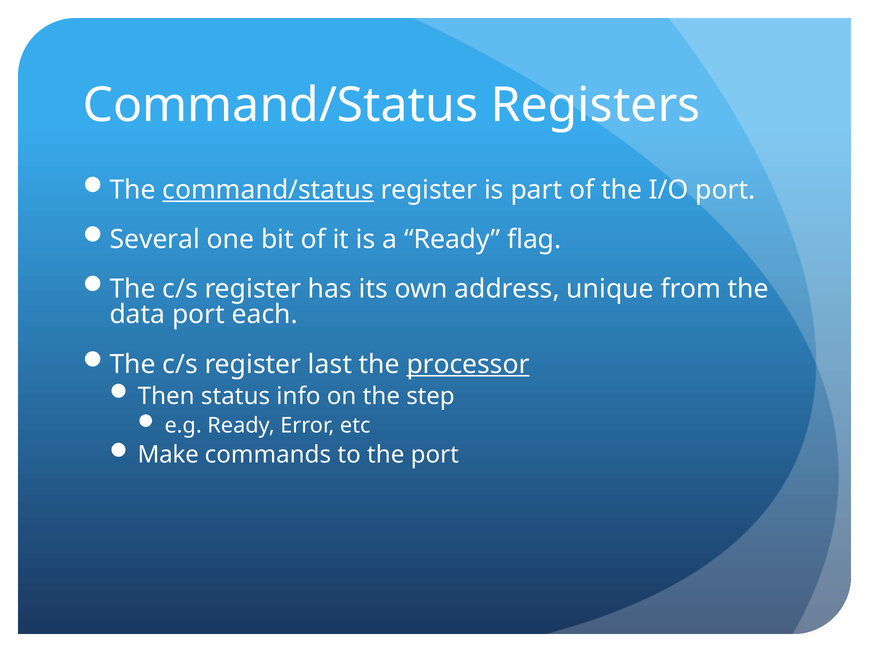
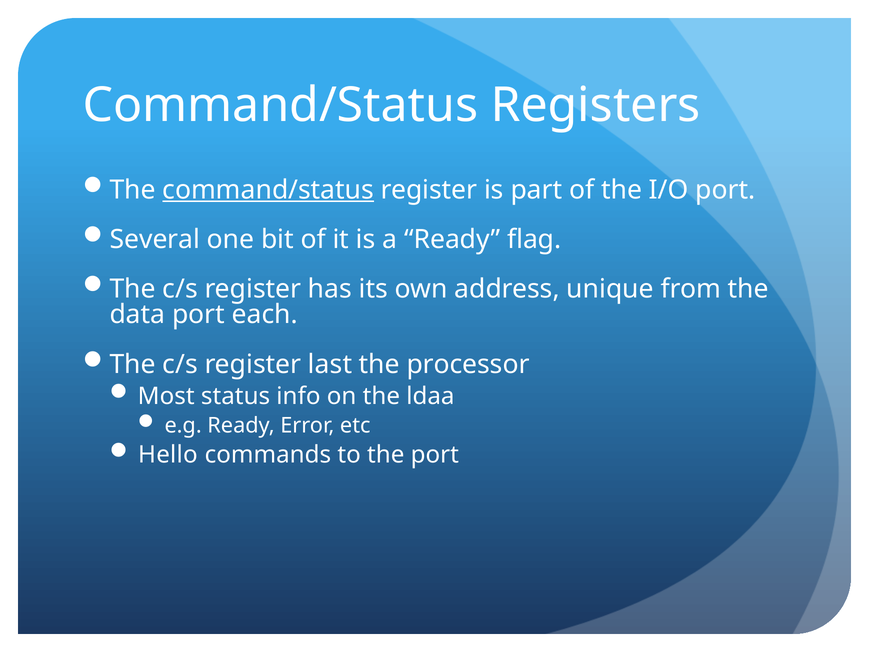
processor underline: present -> none
Then: Then -> Most
step: step -> ldaa
Make: Make -> Hello
